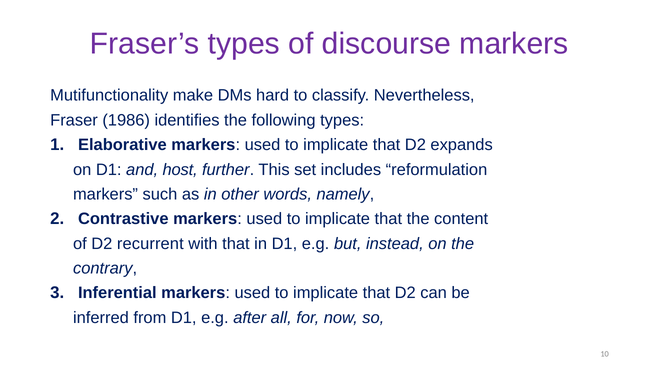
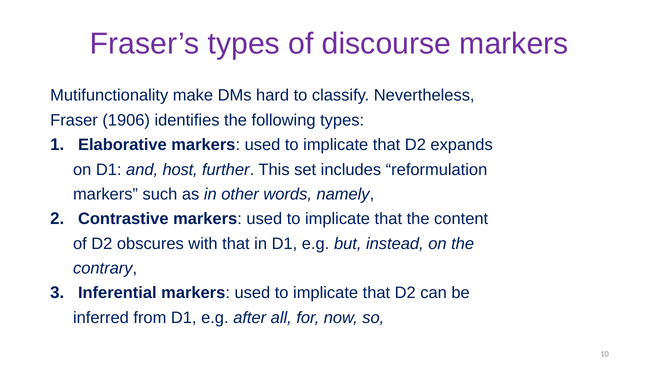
1986: 1986 -> 1906
recurrent: recurrent -> obscures
